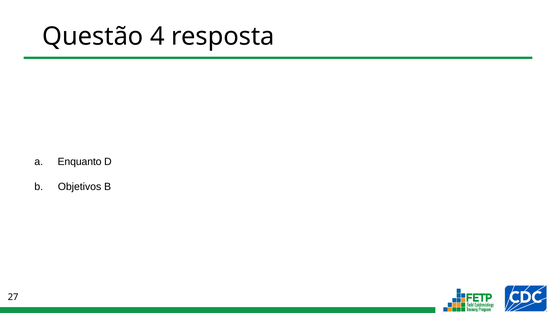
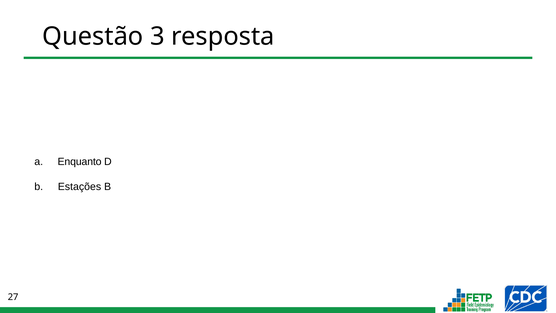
4: 4 -> 3
Objetivos: Objetivos -> Estações
